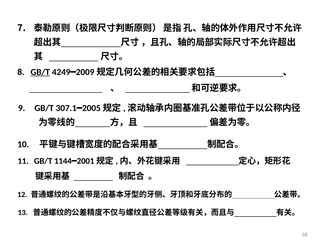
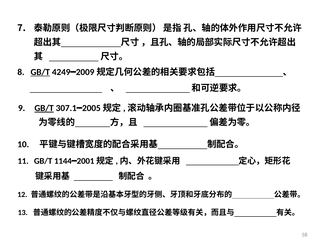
GB/T at (44, 108) underline: none -> present
